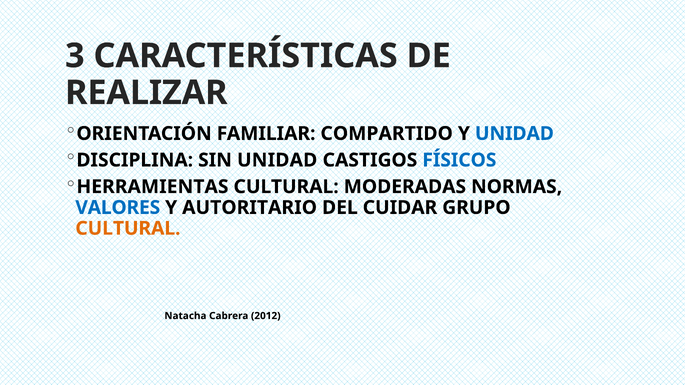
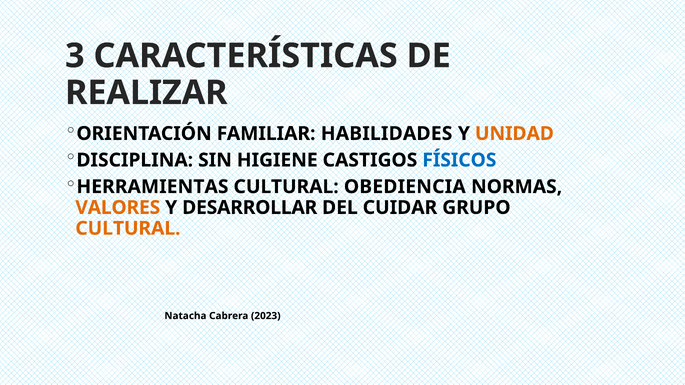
COMPARTIDO: COMPARTIDO -> HABILIDADES
UNIDAD at (514, 134) colour: blue -> orange
SIN UNIDAD: UNIDAD -> HIGIENE
MODERADAS: MODERADAS -> OBEDIENCIA
VALORES colour: blue -> orange
AUTORITARIO: AUTORITARIO -> DESARROLLAR
2012: 2012 -> 2023
